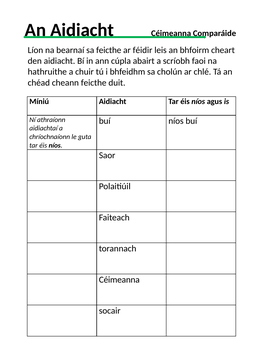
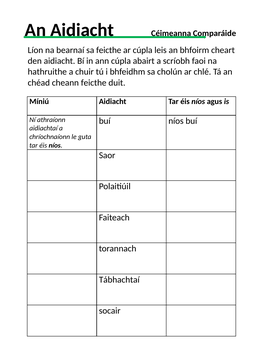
ar féidir: féidir -> cúpla
Céimeanna at (119, 280): Céimeanna -> Tábhachtaí
